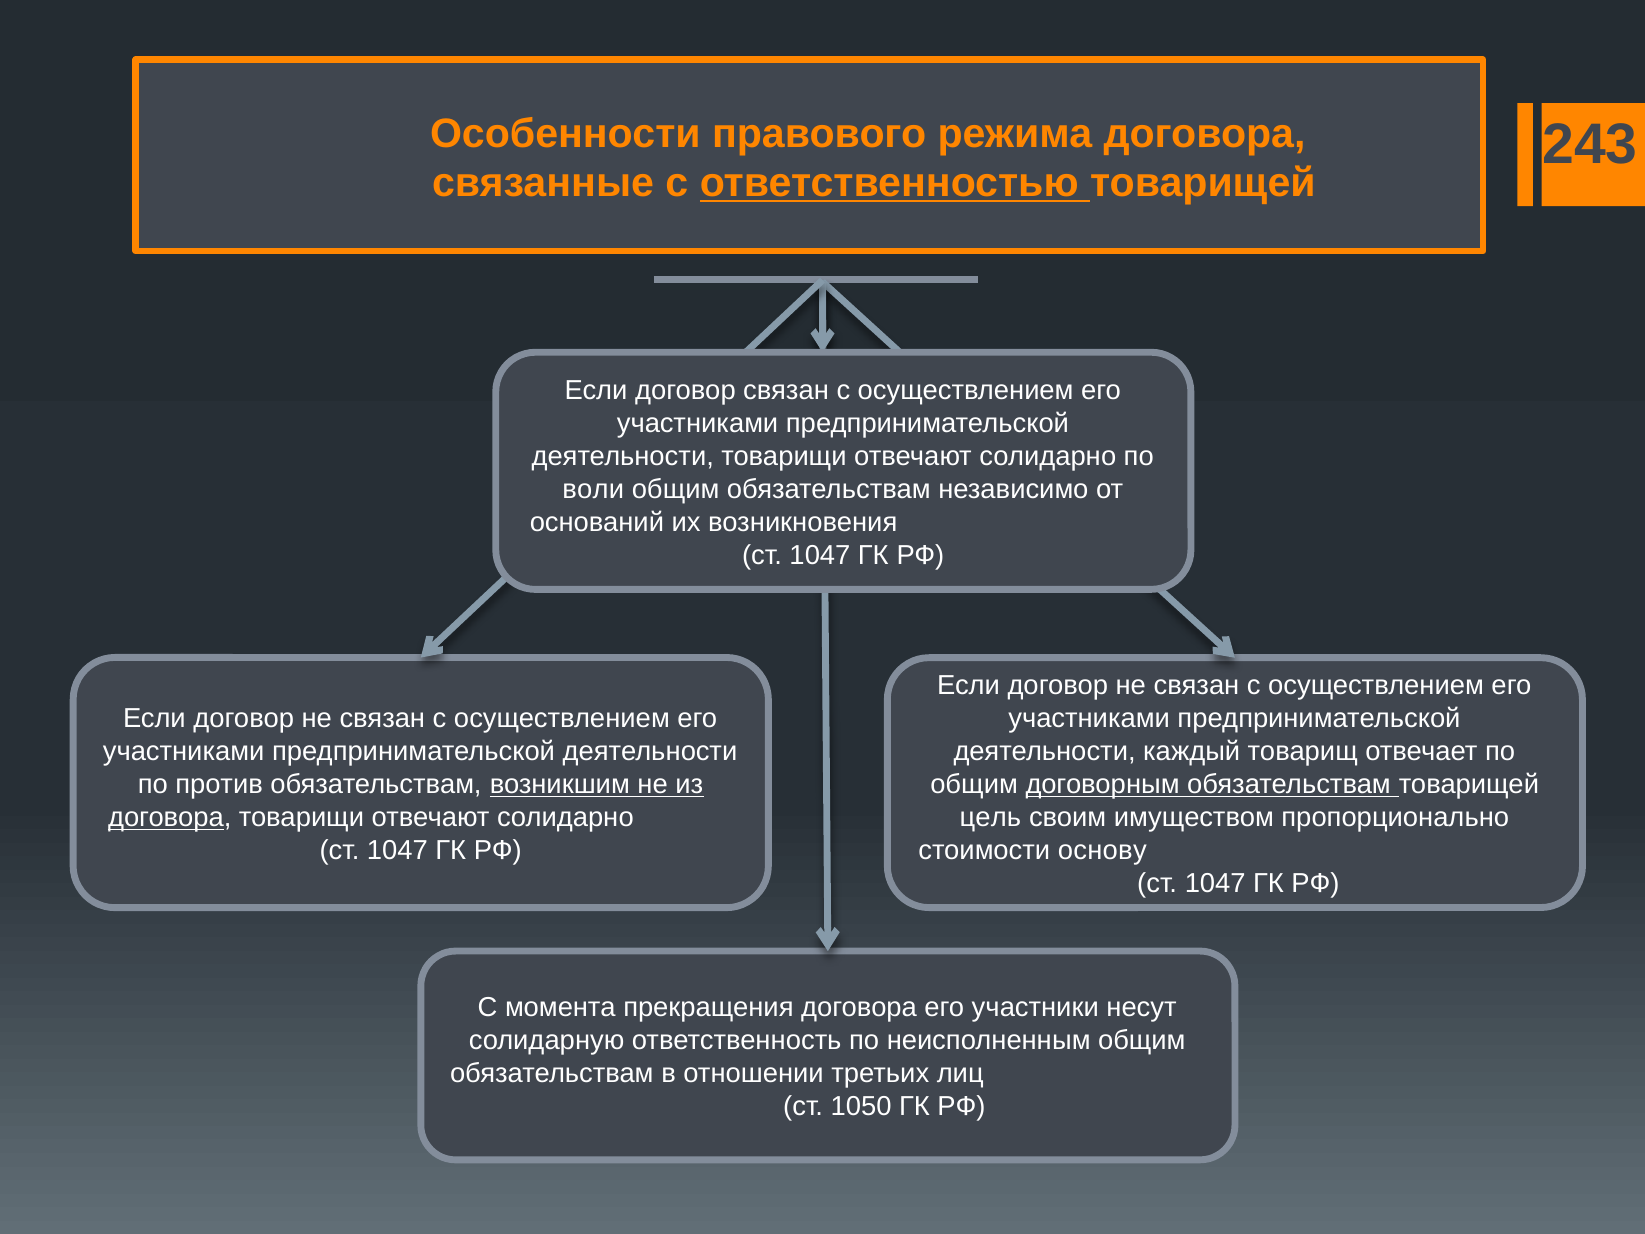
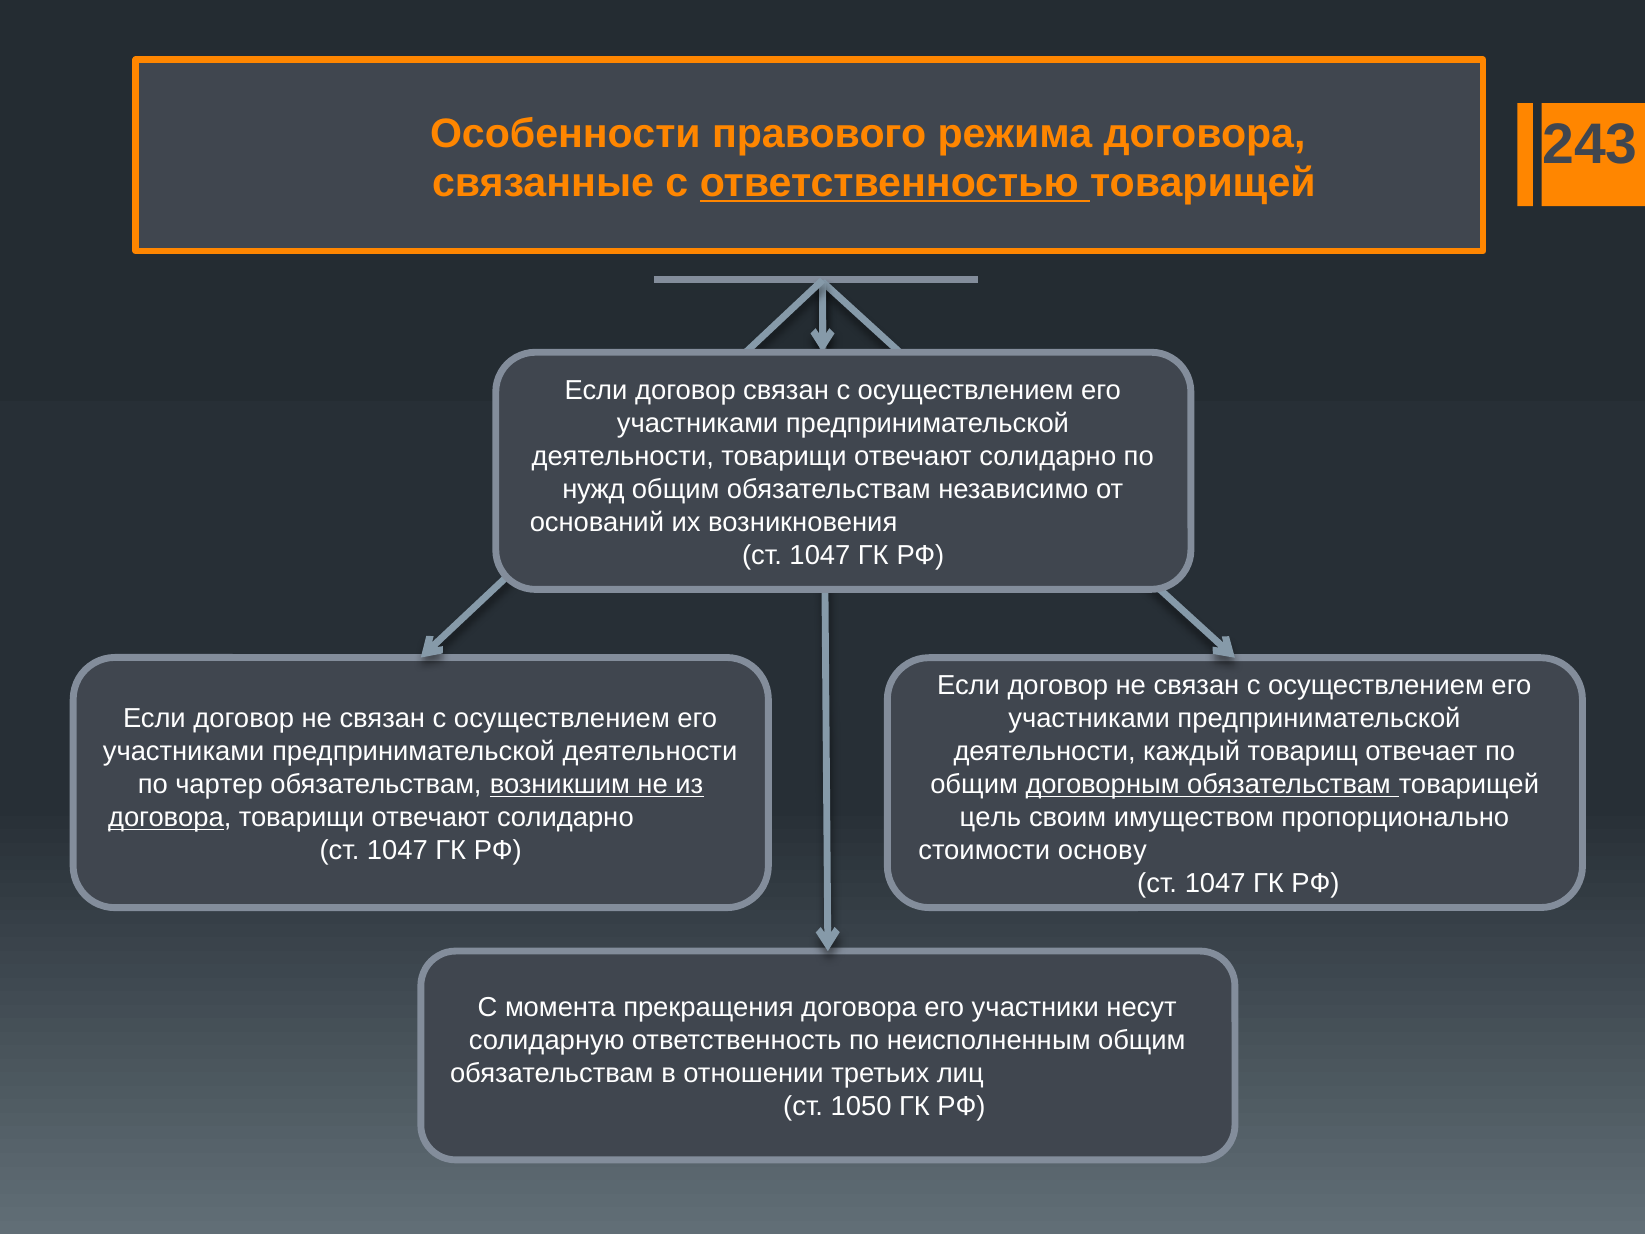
воли: воли -> нужд
против: против -> чартер
